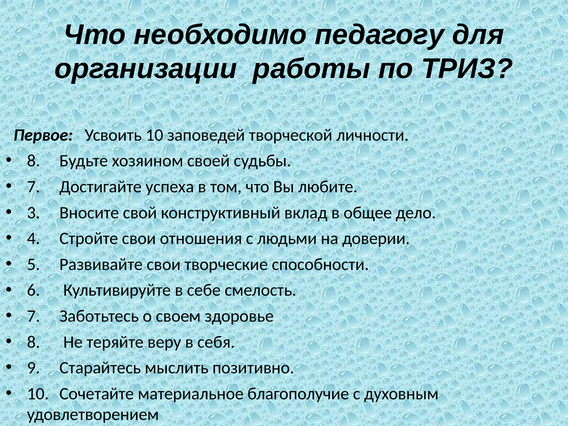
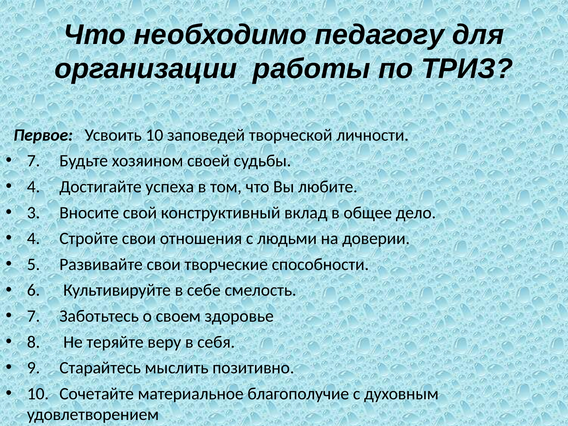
8 at (34, 161): 8 -> 7
7 at (34, 187): 7 -> 4
